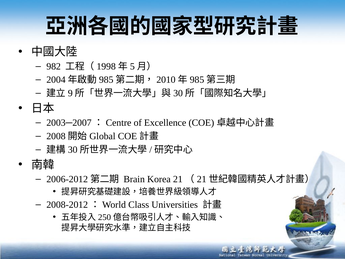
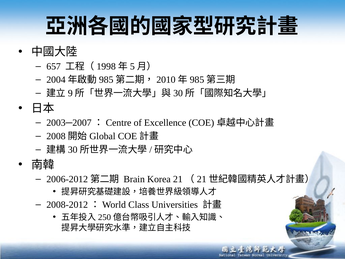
982: 982 -> 657
